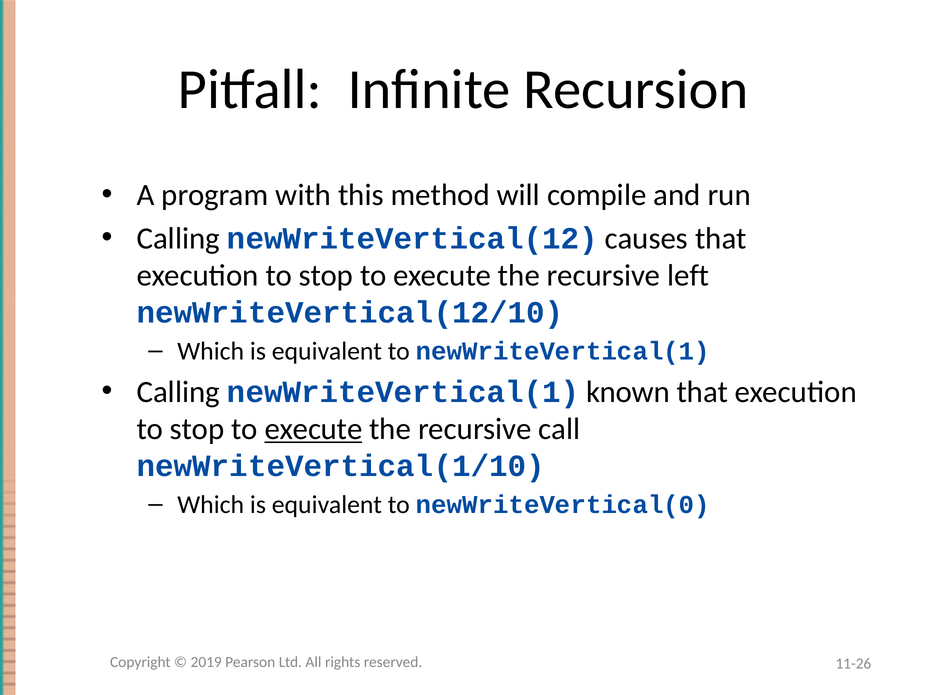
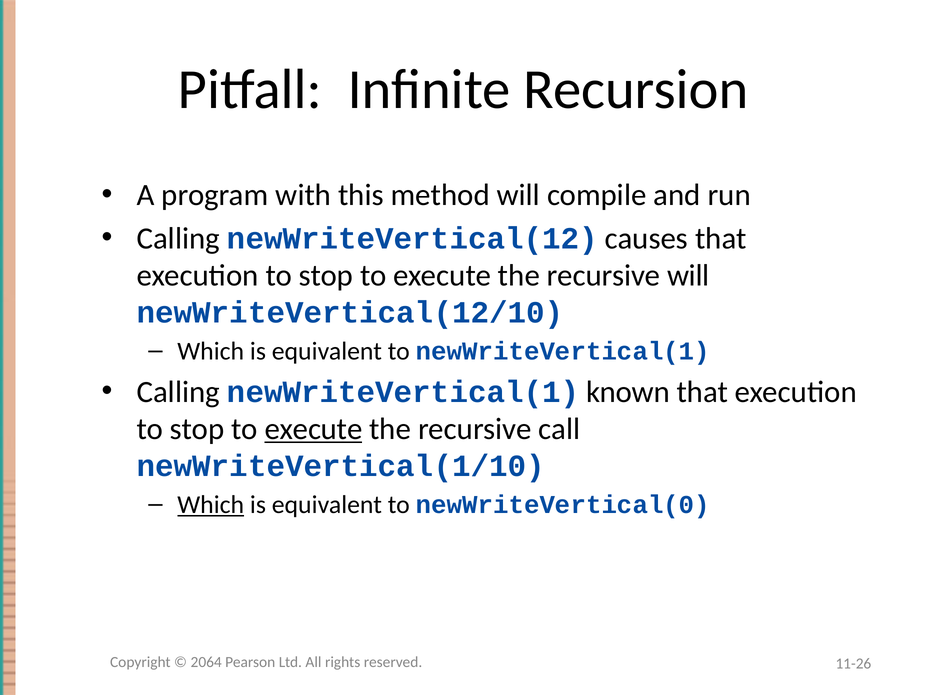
recursive left: left -> will
Which at (211, 505) underline: none -> present
2019: 2019 -> 2064
